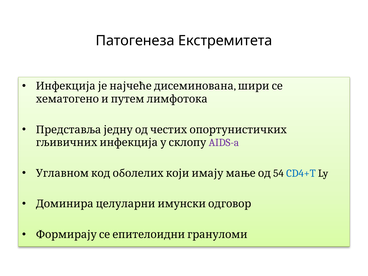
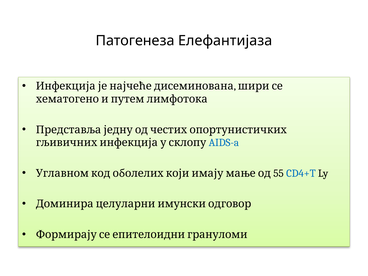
Екстремитета: Екстремитета -> Елефантијаза
AIDS-a colour: purple -> blue
54: 54 -> 55
